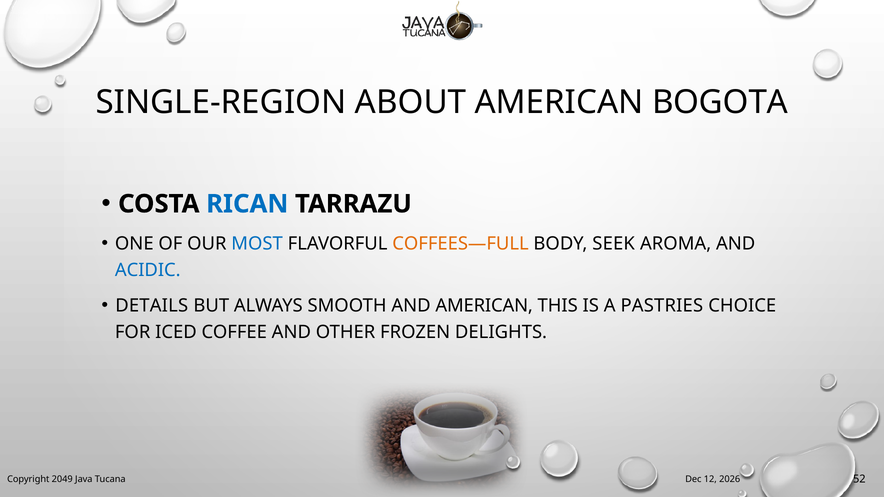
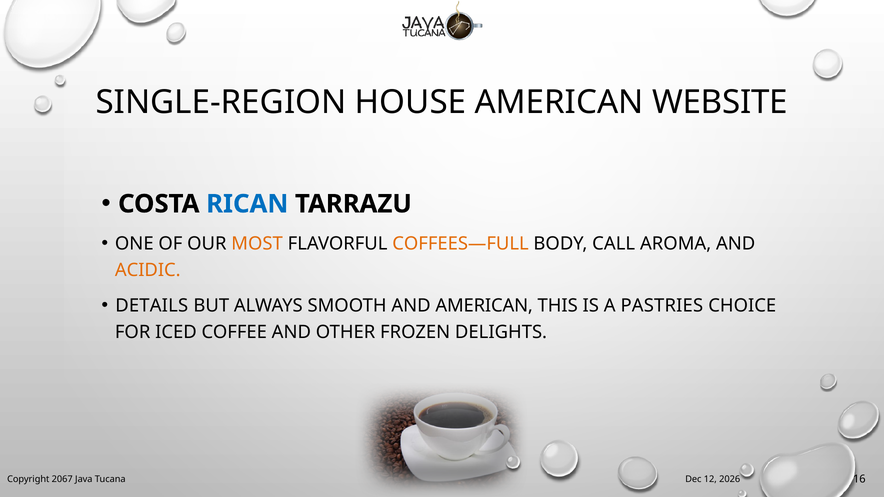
ABOUT: ABOUT -> HOUSE
BOGOTA: BOGOTA -> WEBSITE
MOST colour: blue -> orange
SEEK: SEEK -> CALL
ACIDIC colour: blue -> orange
2049: 2049 -> 2067
52: 52 -> 16
